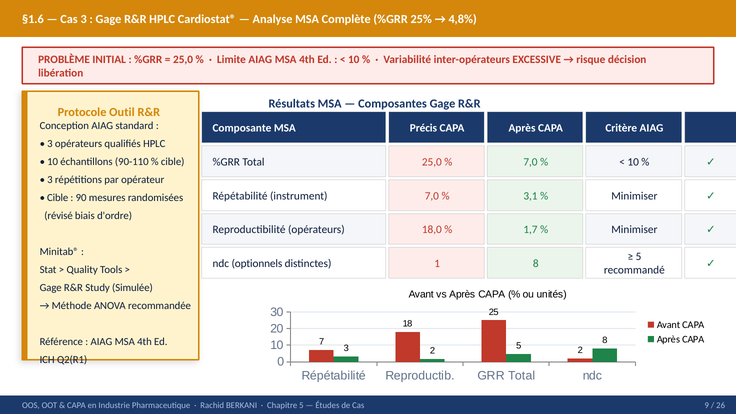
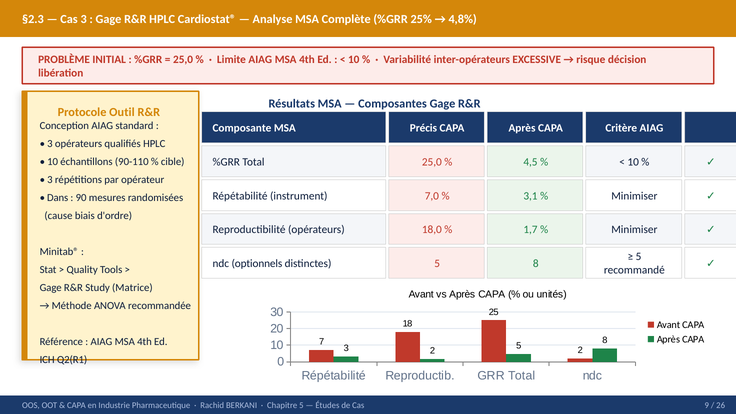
§1.6: §1.6 -> §2.3
7,0 at (530, 162): 7,0 -> 4,5
Cible at (58, 198): Cible -> Dans
révisé: révisé -> cause
distinctes 1: 1 -> 5
Simulée: Simulée -> Matrice
